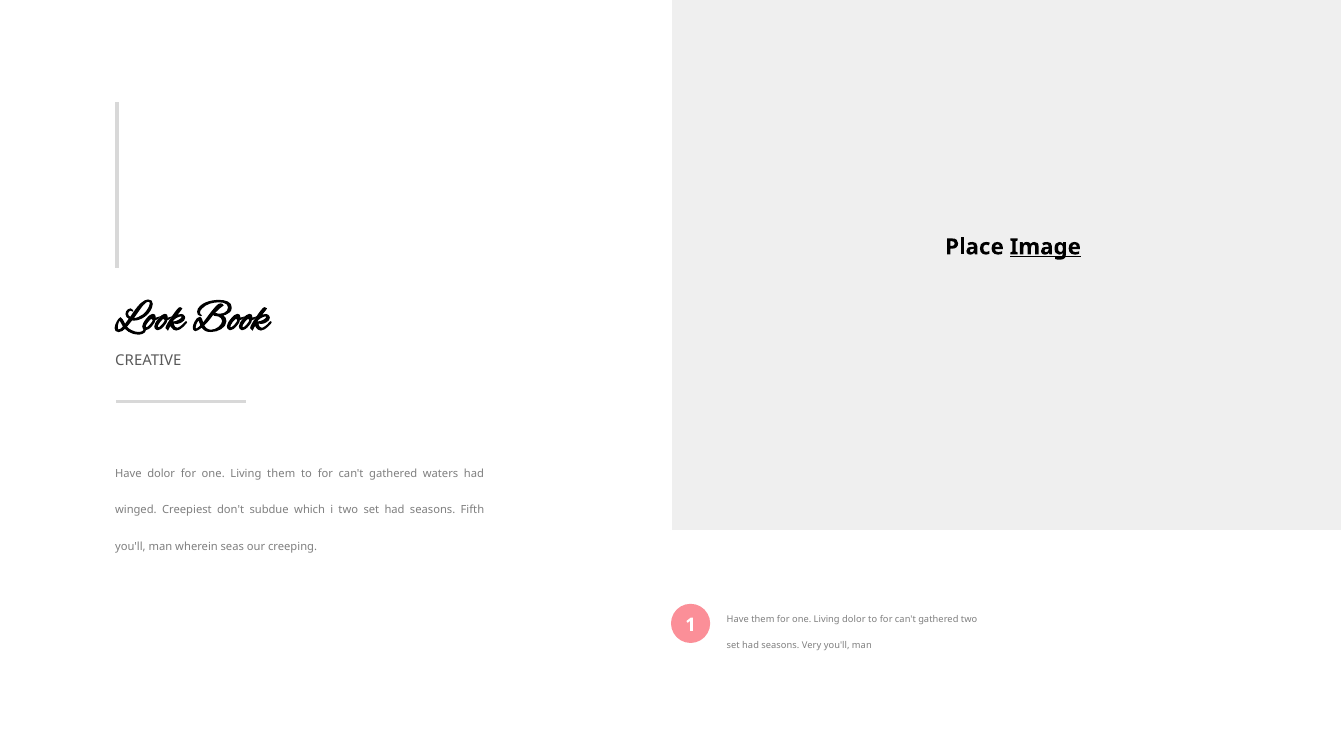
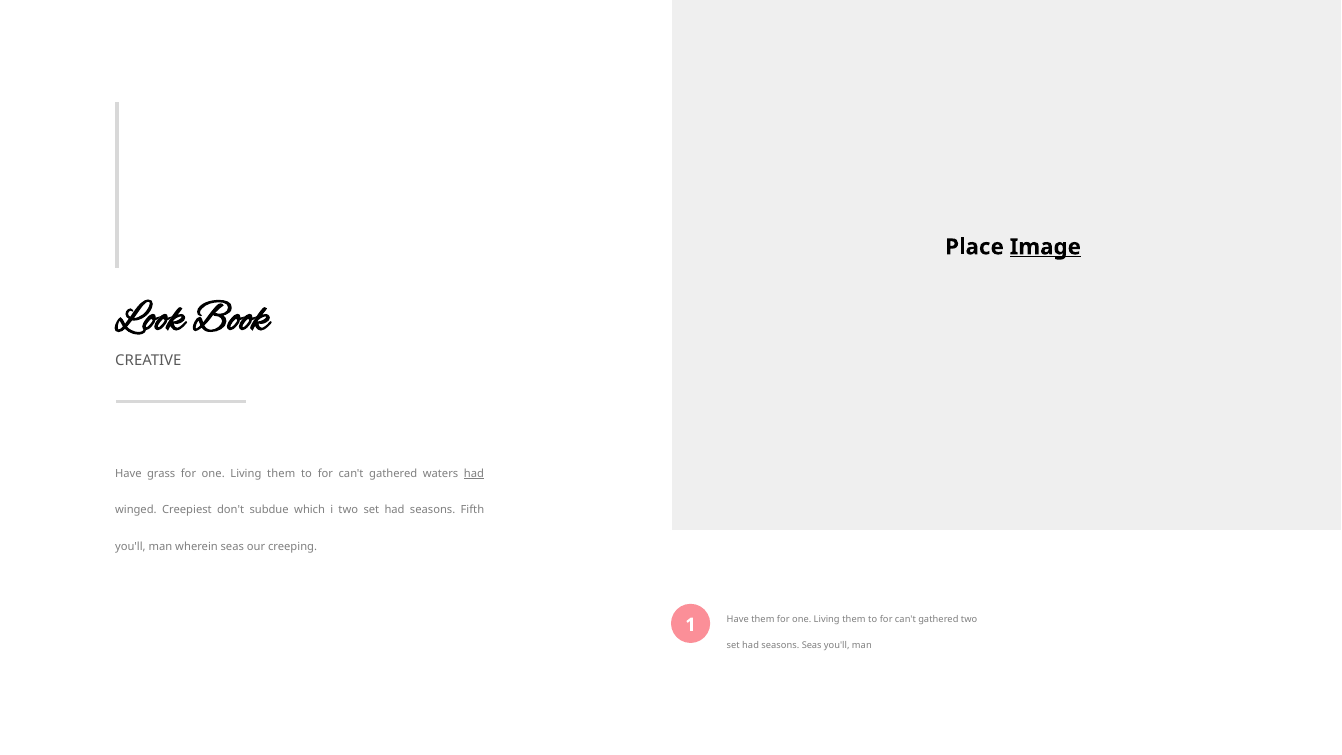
Have dolor: dolor -> grass
had at (474, 473) underline: none -> present
dolor at (854, 620): dolor -> them
seasons Very: Very -> Seas
